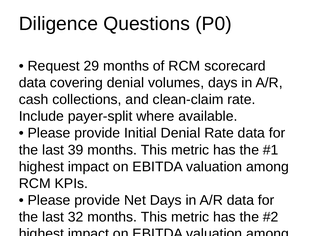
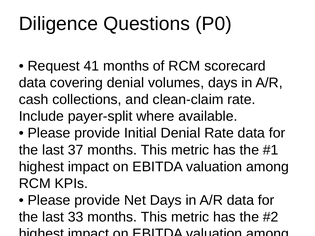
29: 29 -> 41
39: 39 -> 37
32: 32 -> 33
